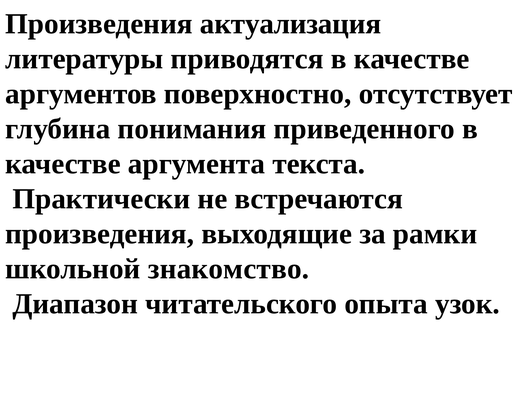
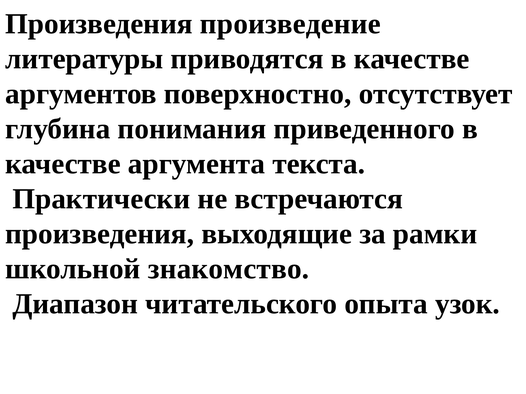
актуализация: актуализация -> произведение
